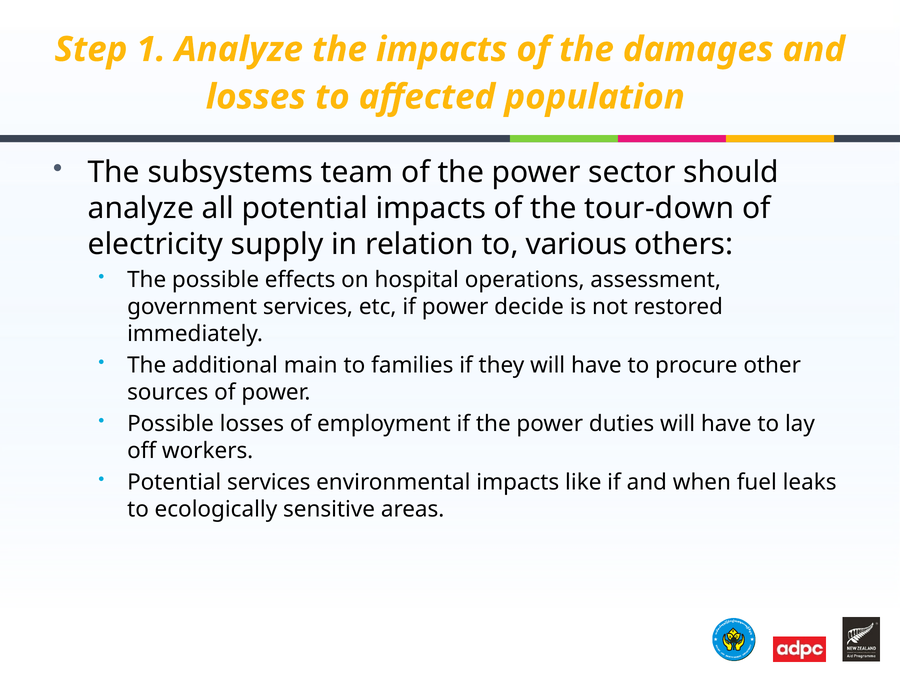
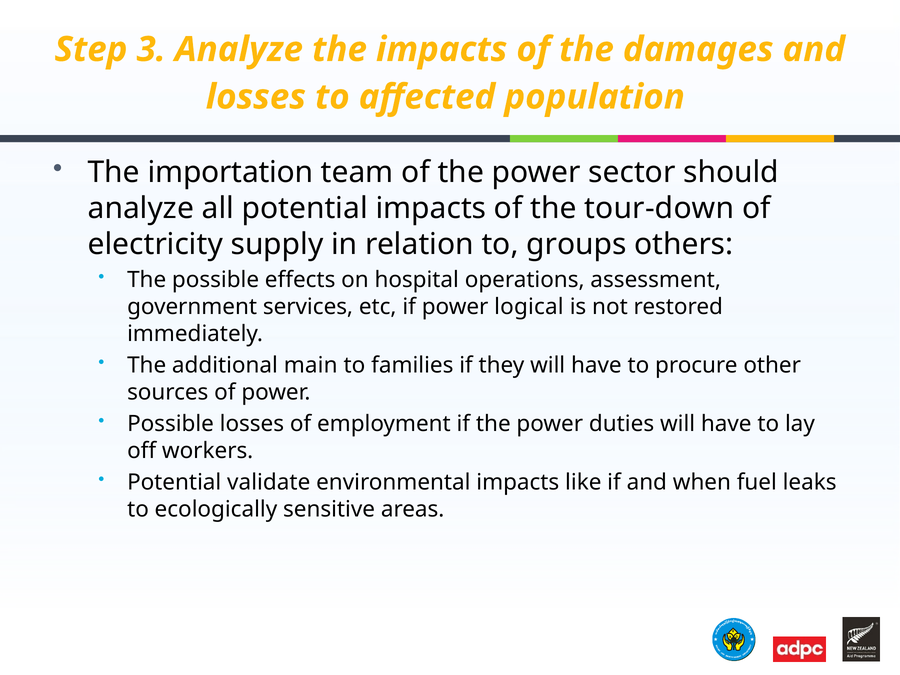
1: 1 -> 3
subsystems: subsystems -> importation
various: various -> groups
decide: decide -> logical
Potential services: services -> validate
